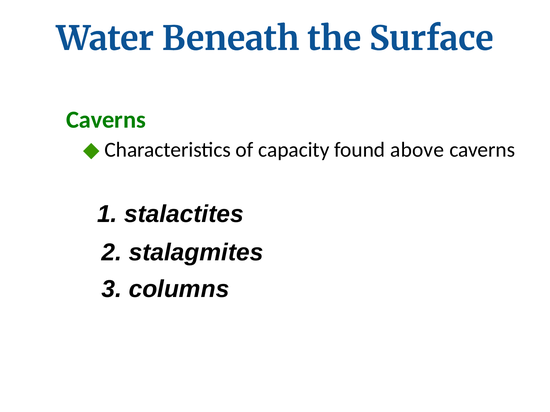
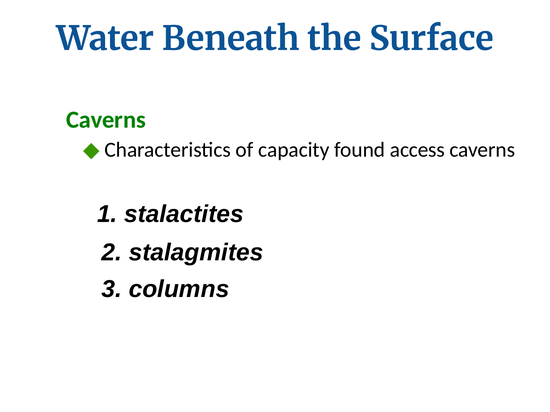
above: above -> access
